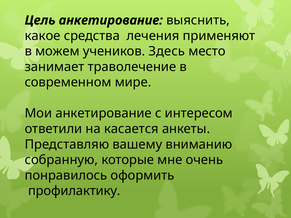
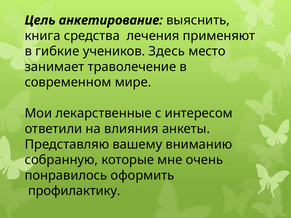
какое: какое -> книга
можем: можем -> гибкие
Мои анкетирование: анкетирование -> лекарственные
касается: касается -> влияния
